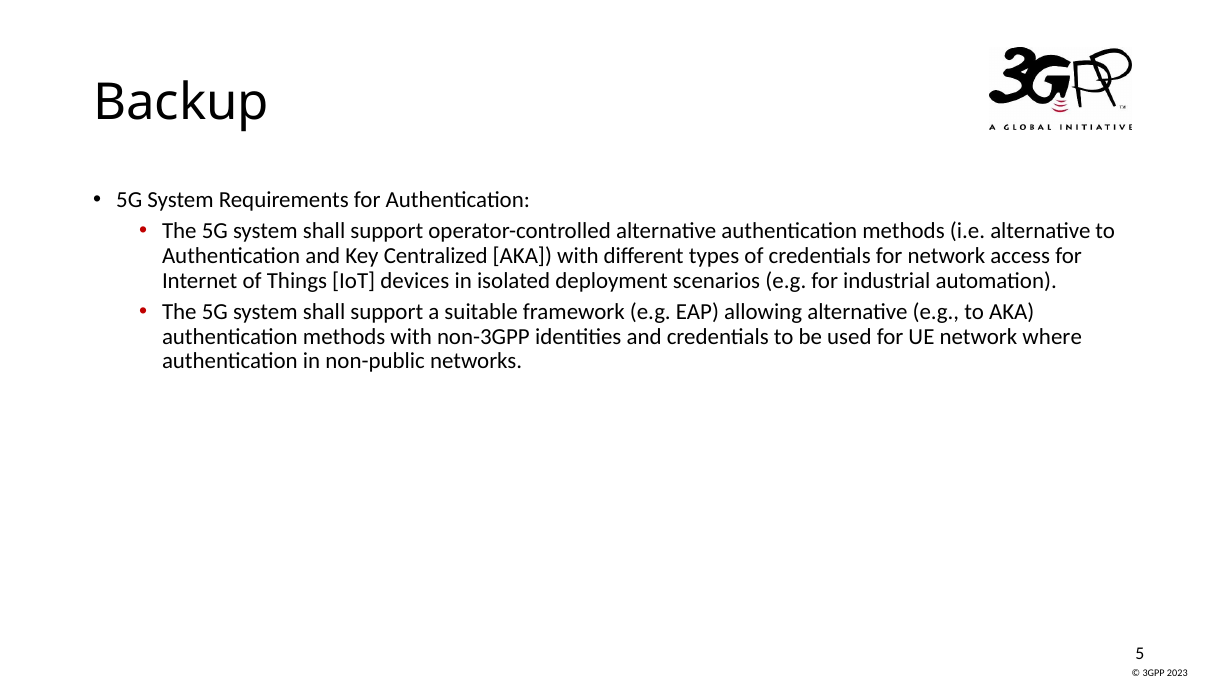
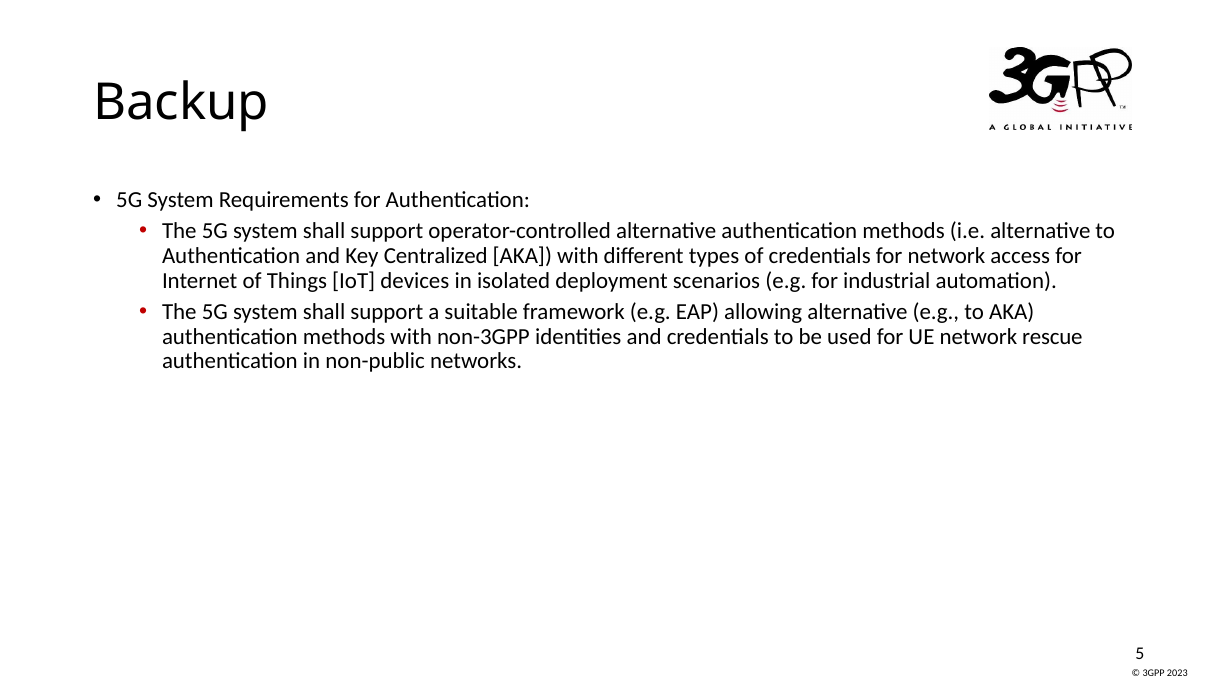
where: where -> rescue
